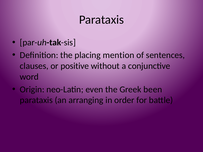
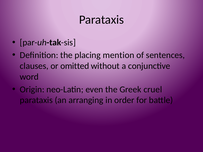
positive: positive -> omitted
been: been -> cruel
